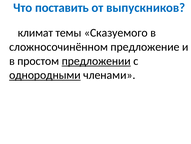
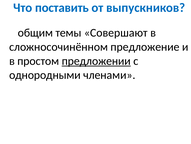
климат: климат -> общим
Сказуемого: Сказуемого -> Совершают
однородными underline: present -> none
